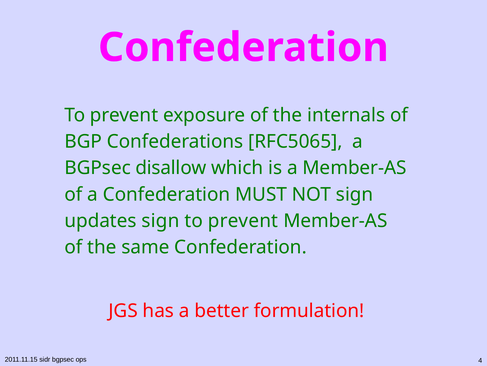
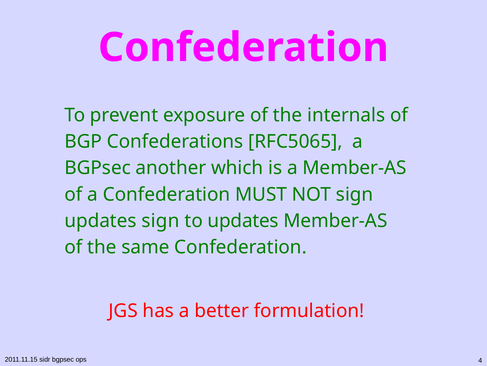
disallow: disallow -> another
prevent at (243, 220): prevent -> updates
